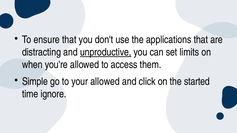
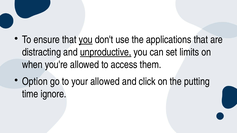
you at (86, 40) underline: none -> present
Simple: Simple -> Option
started: started -> putting
